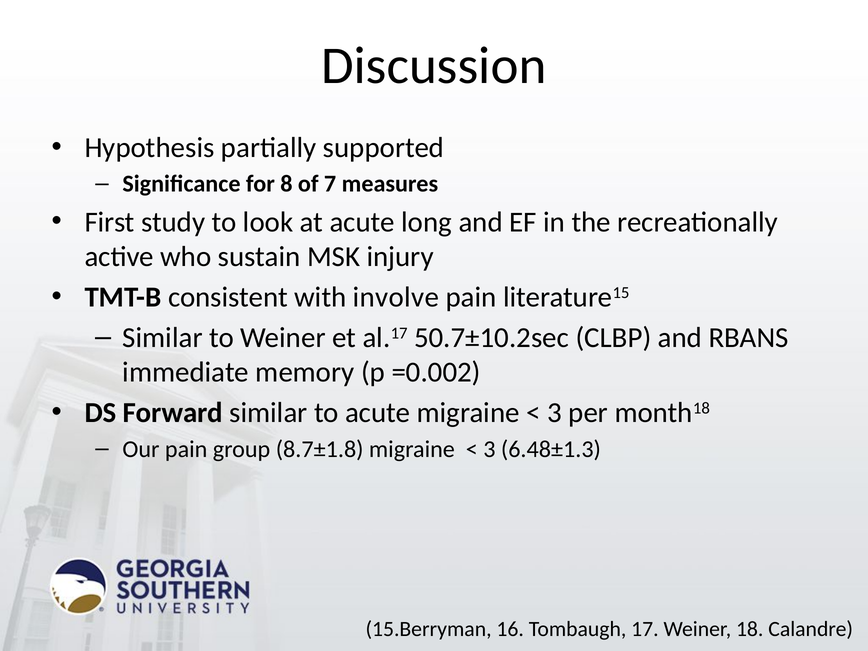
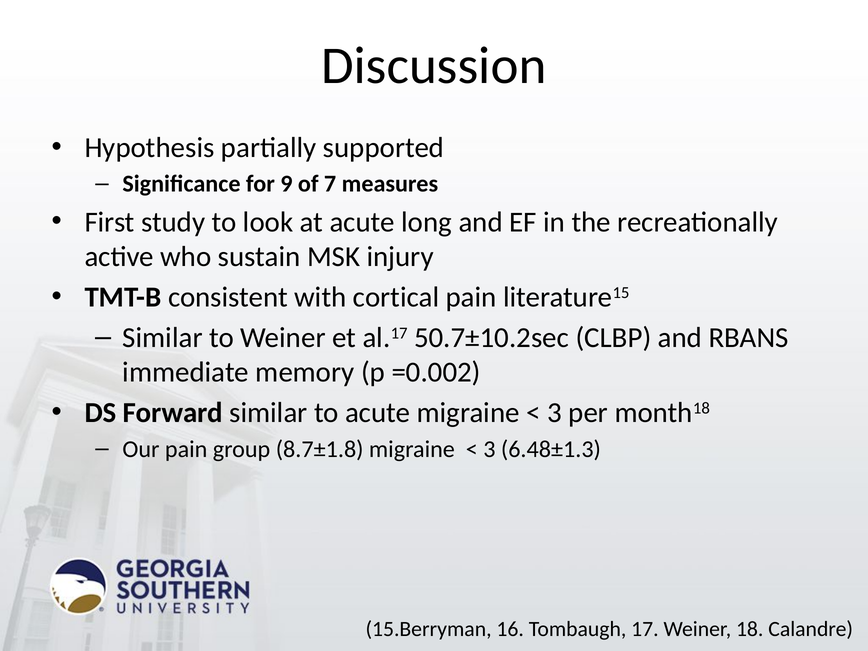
8: 8 -> 9
involve: involve -> cortical
